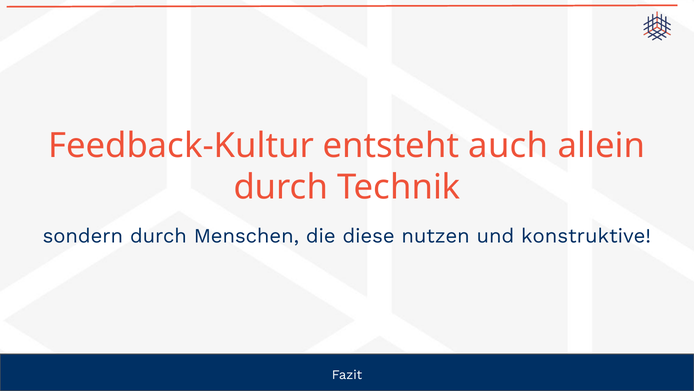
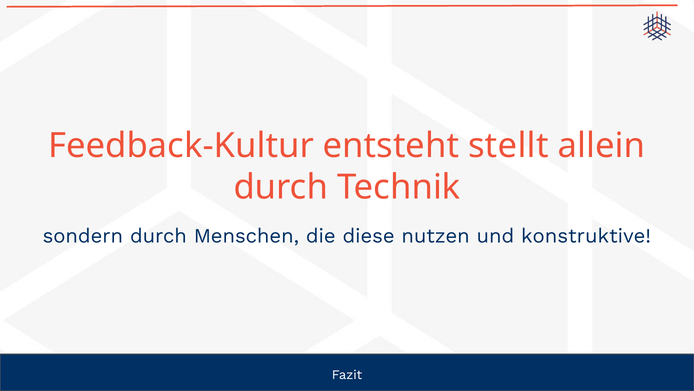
auch: auch -> stellt
